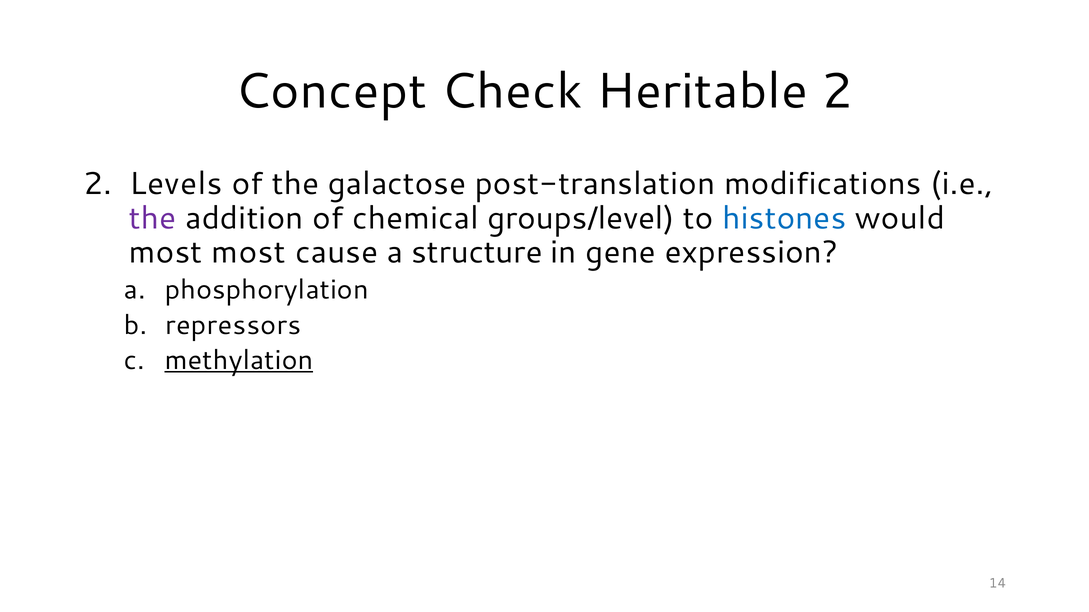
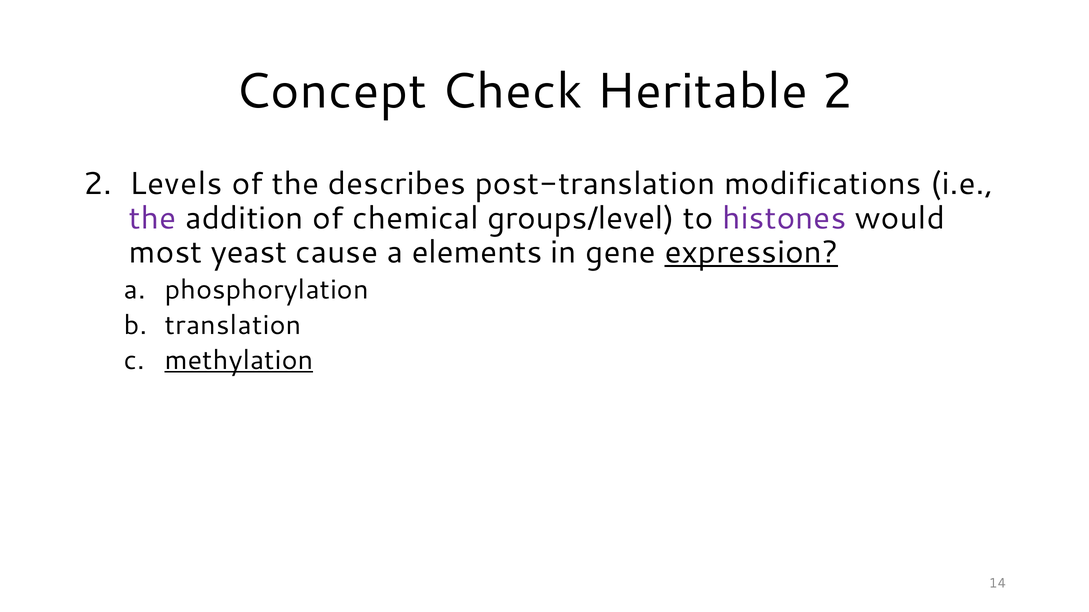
galactose: galactose -> describes
histones colour: blue -> purple
most most: most -> yeast
structure: structure -> elements
expression underline: none -> present
repressors: repressors -> translation
